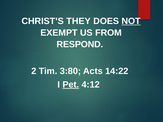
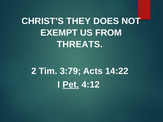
NOT underline: present -> none
RESPOND: RESPOND -> THREATS
3:80: 3:80 -> 3:79
